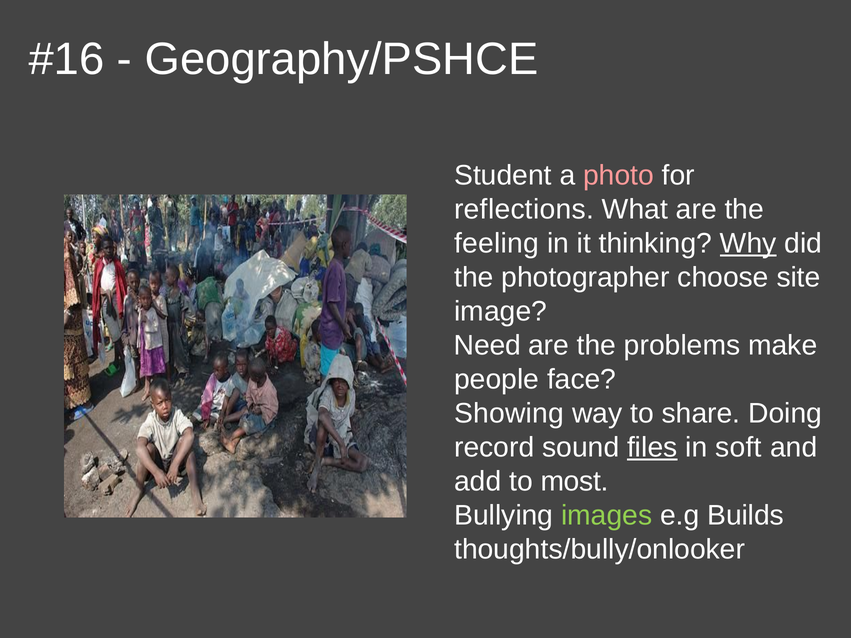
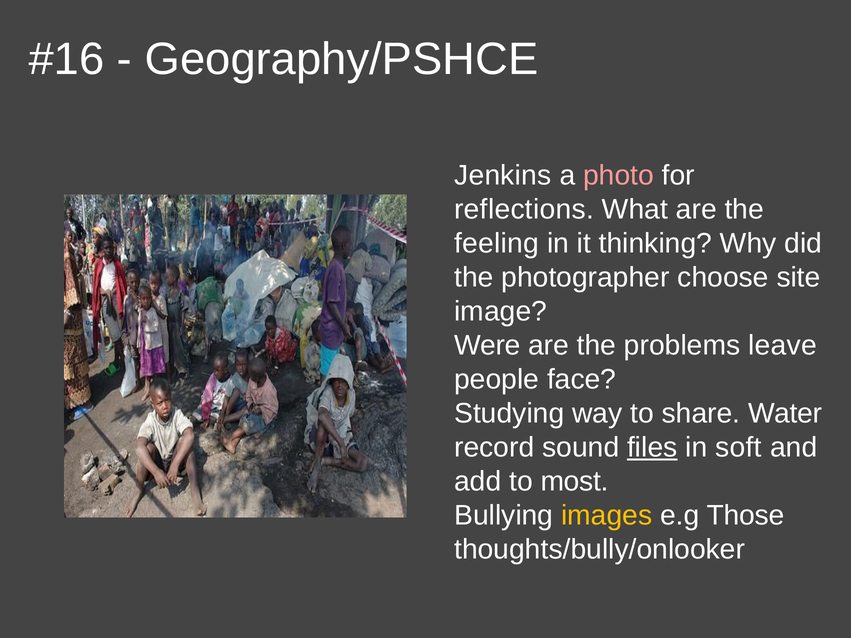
Student: Student -> Jenkins
Why underline: present -> none
Need: Need -> Were
make: make -> leave
Showing: Showing -> Studying
Doing: Doing -> Water
images colour: light green -> yellow
Builds: Builds -> Those
